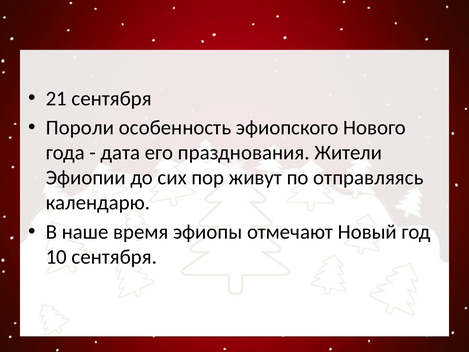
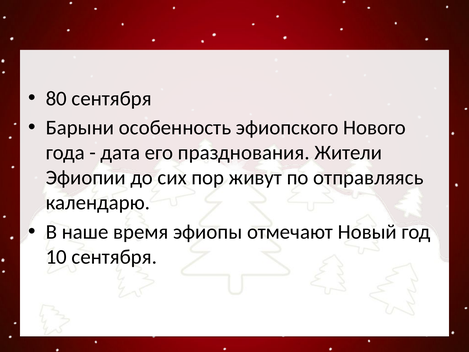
21: 21 -> 80
Пороли: Пороли -> Барыни
